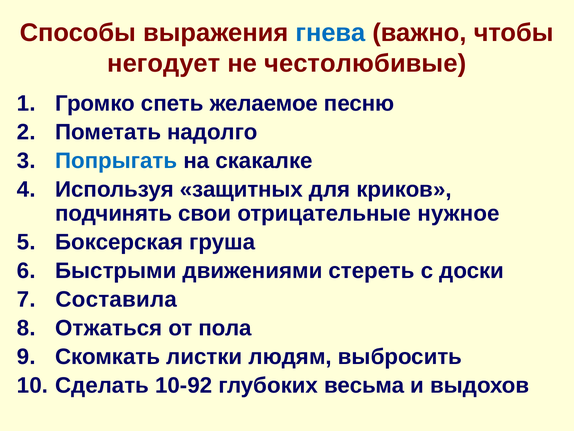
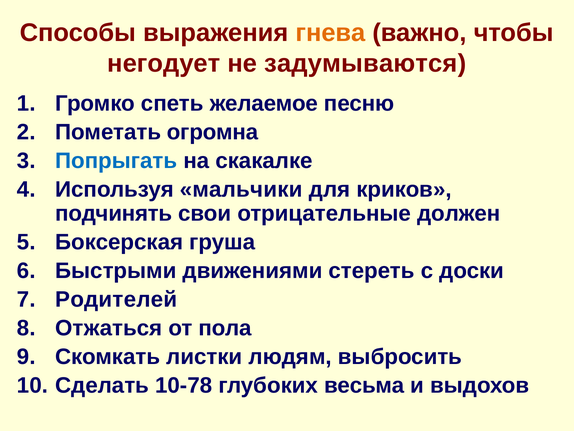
гнева colour: blue -> orange
честолюбивые: честолюбивые -> задумываются
надолго: надолго -> огромна
защитных: защитных -> мальчики
нужное: нужное -> должен
Составила: Составила -> Родителей
10-92: 10-92 -> 10-78
